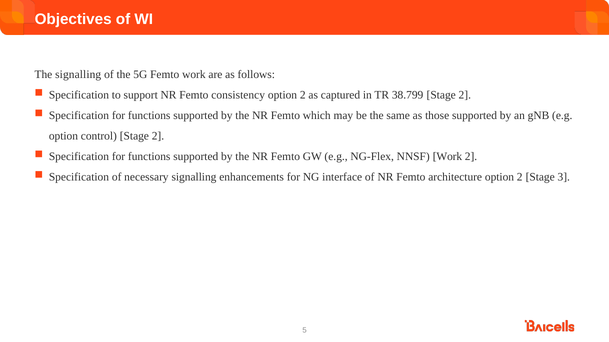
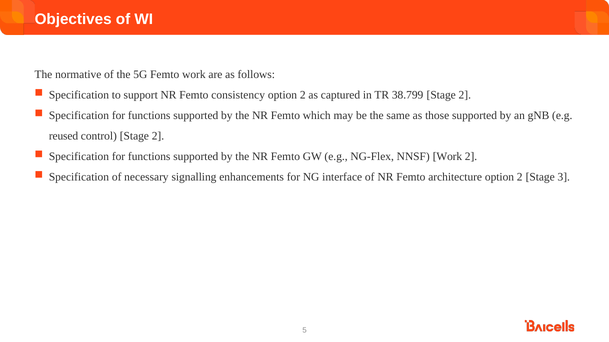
The signalling: signalling -> normative
option at (63, 136): option -> reused
